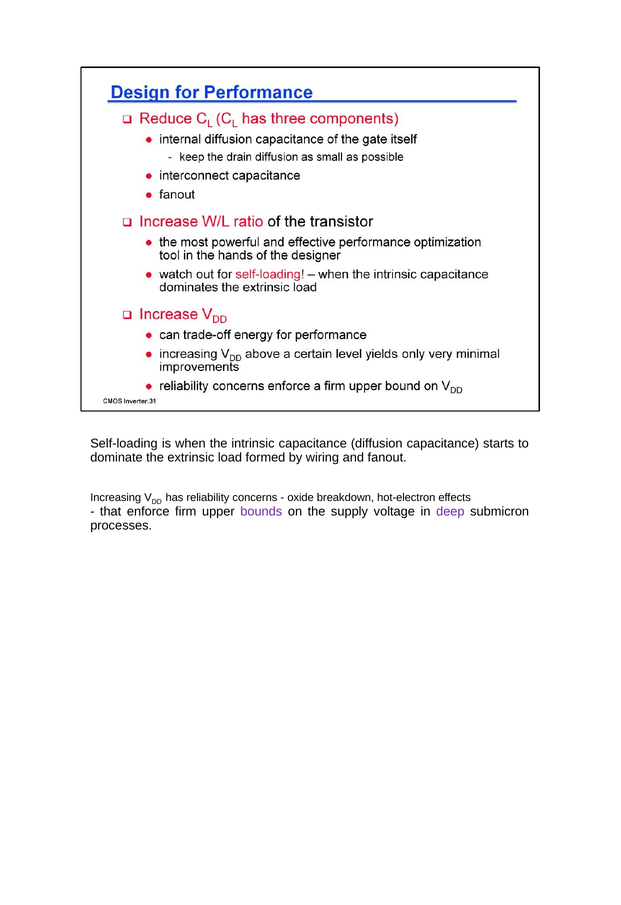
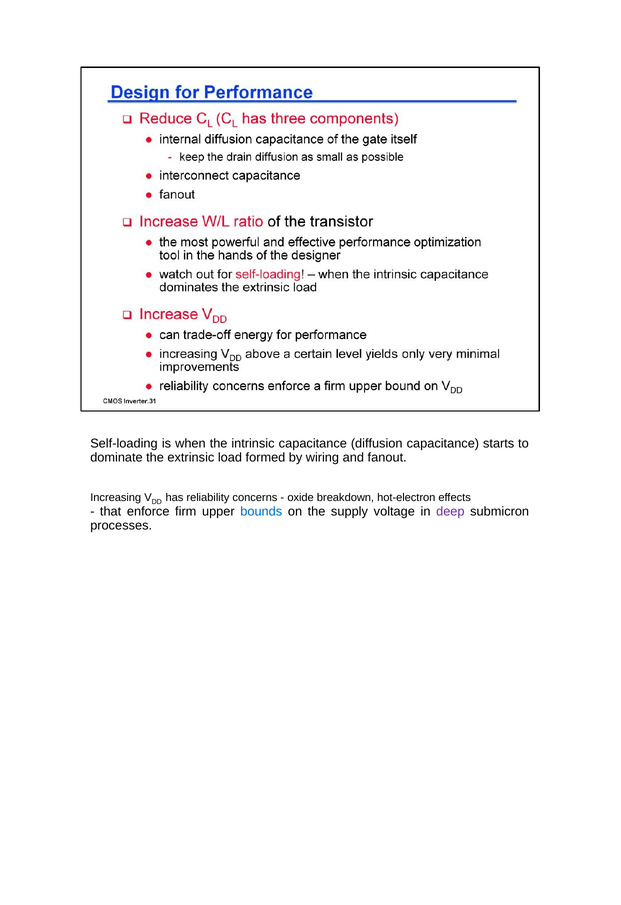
bounds colour: purple -> blue
